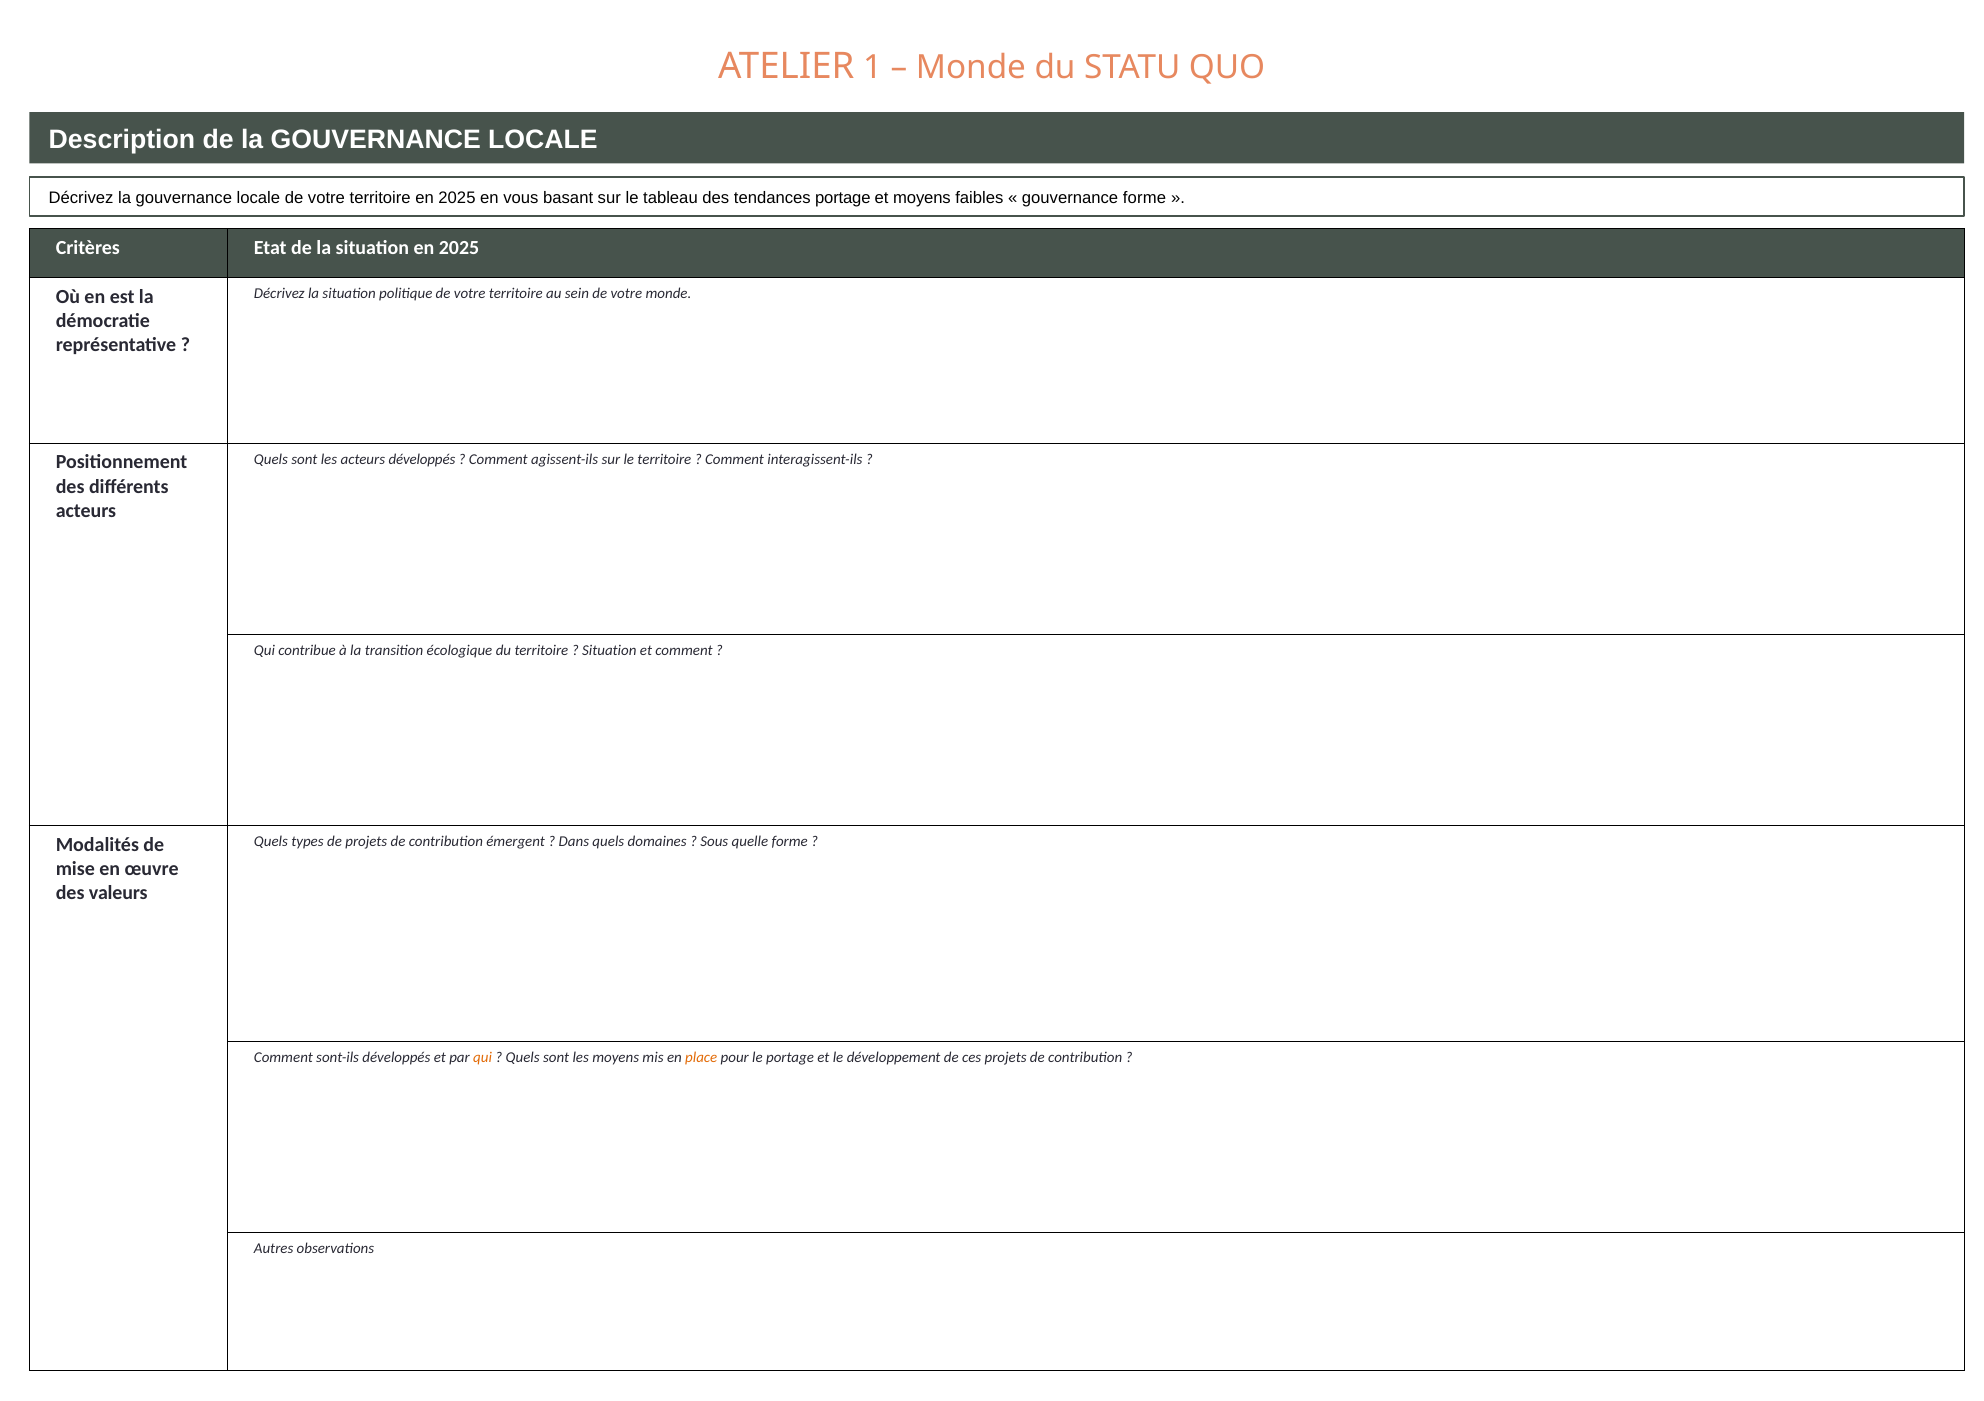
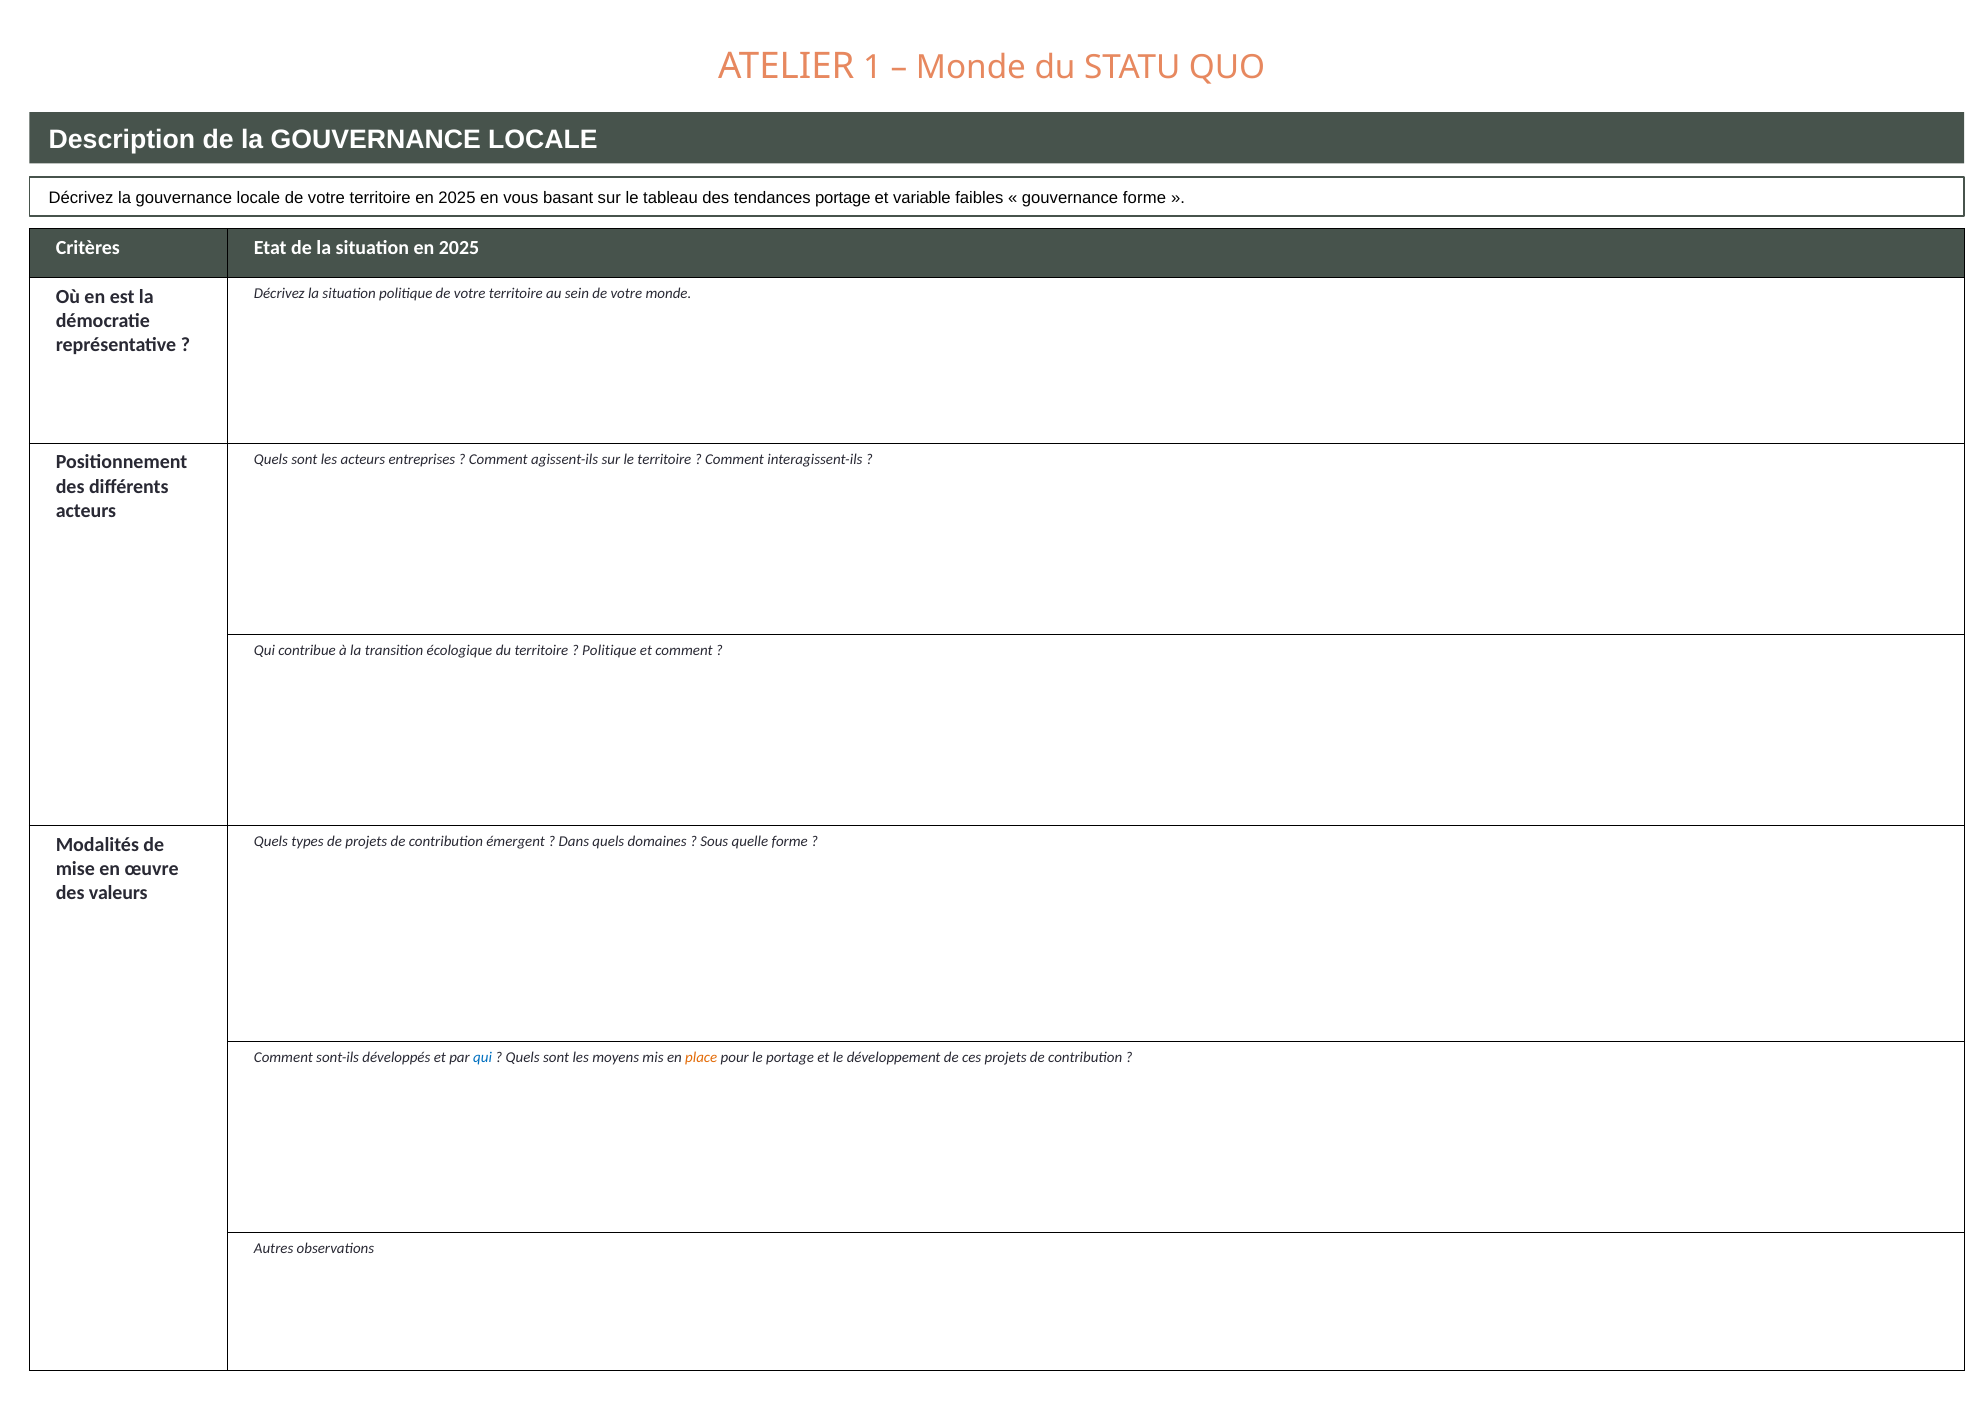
et moyens: moyens -> variable
acteurs développés: développés -> entreprises
Situation at (609, 651): Situation -> Politique
qui at (483, 1058) colour: orange -> blue
